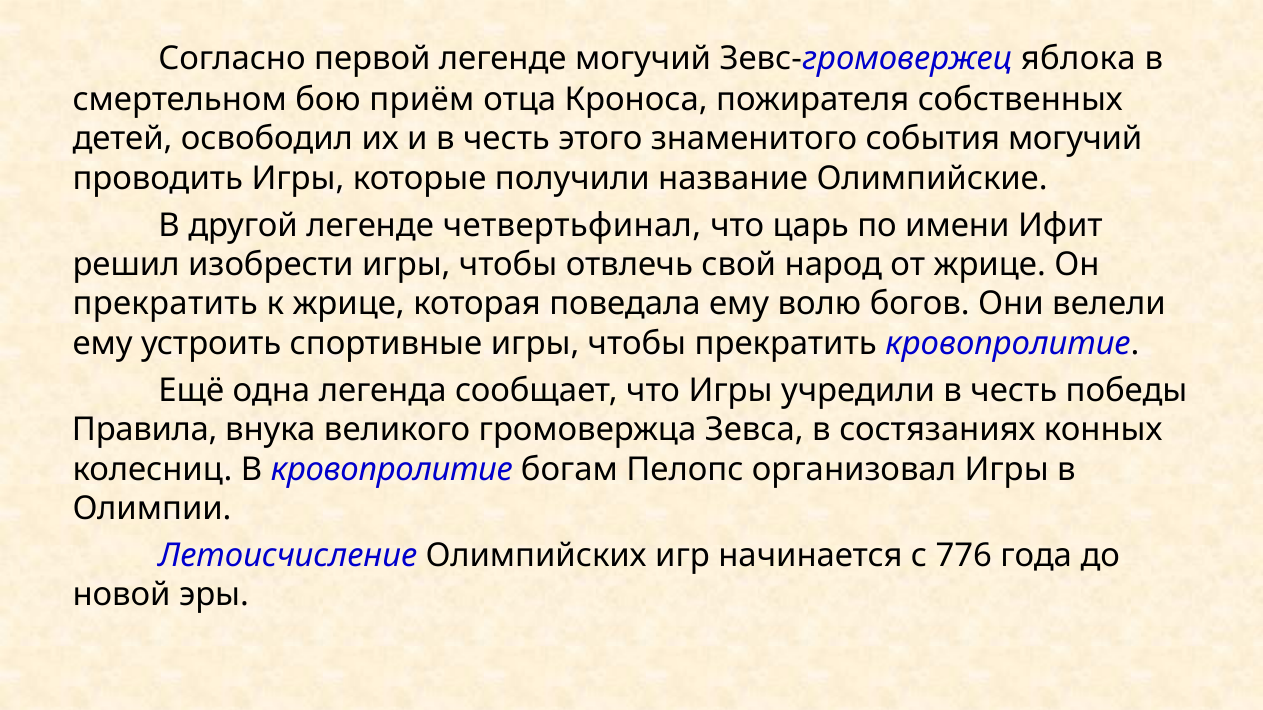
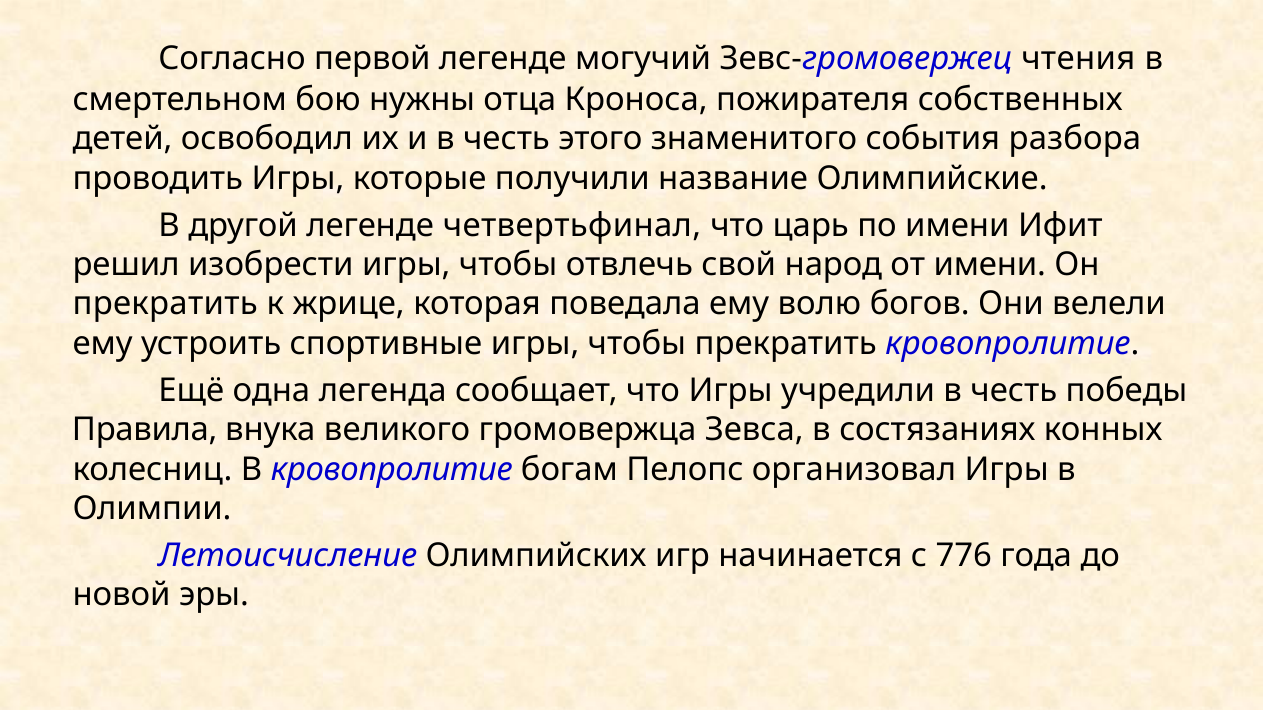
яблока: яблока -> чтения
приём: приём -> нужны
события могучий: могучий -> разбора
от жрице: жрице -> имени
